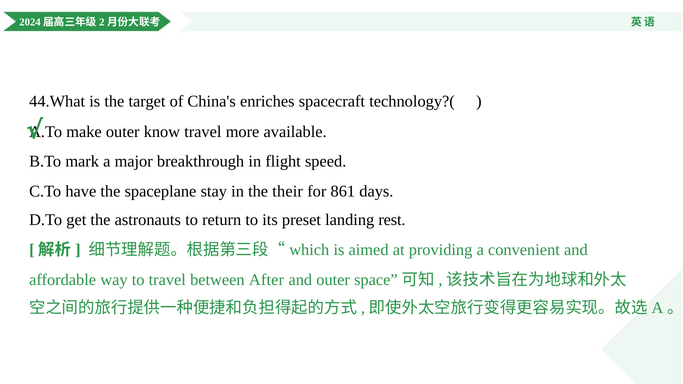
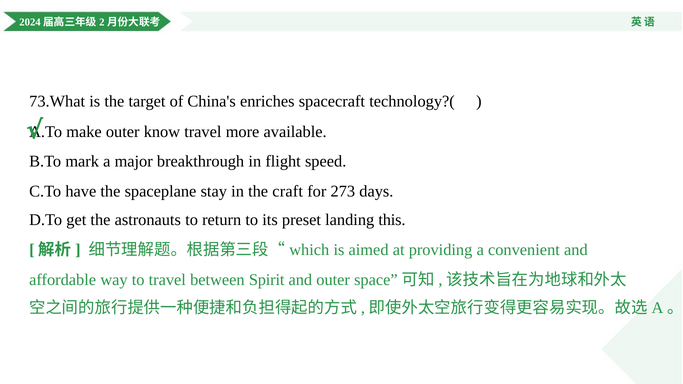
44.What: 44.What -> 73.What
their: their -> craft
861: 861 -> 273
rest: rest -> this
After: After -> Spirit
